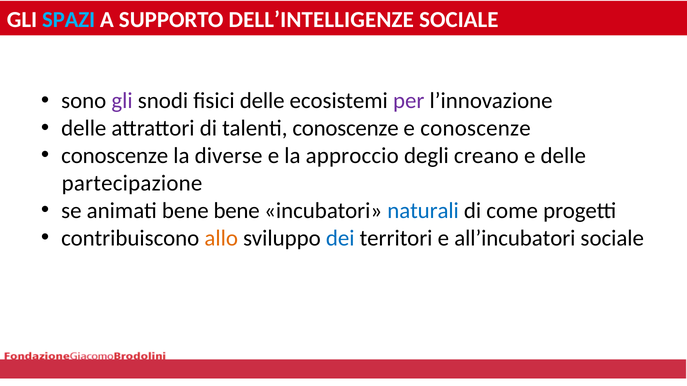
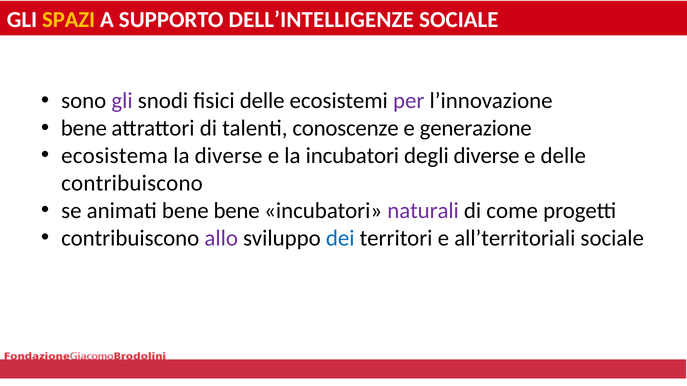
SPAZI colour: light blue -> yellow
delle at (84, 128): delle -> bene
e conoscenze: conoscenze -> generazione
conoscenze at (115, 156): conoscenze -> ecosistema
la approccio: approccio -> incubatori
degli creano: creano -> diverse
partecipazione at (132, 183): partecipazione -> contribuiscono
naturali colour: blue -> purple
allo colour: orange -> purple
all’incubatori: all’incubatori -> all’territoriali
